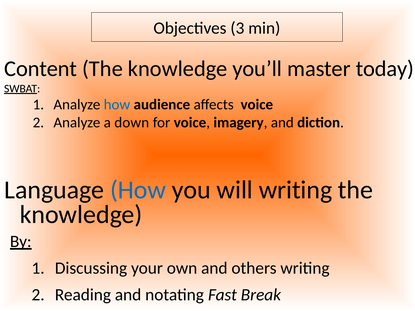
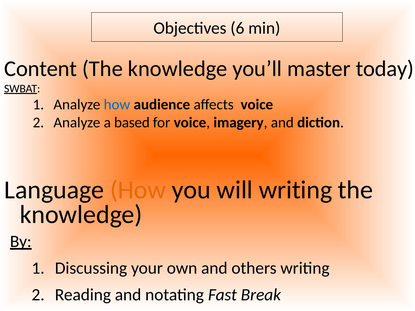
3: 3 -> 6
down: down -> based
How at (138, 190) colour: blue -> orange
